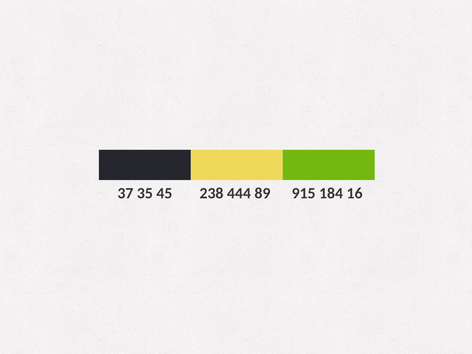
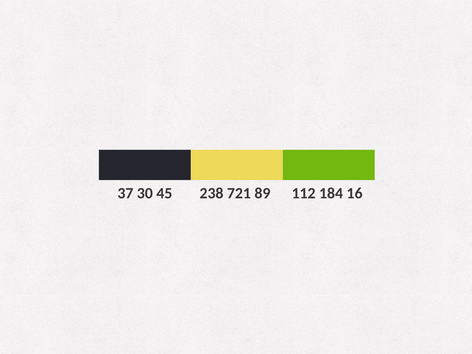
35: 35 -> 30
444: 444 -> 721
915: 915 -> 112
